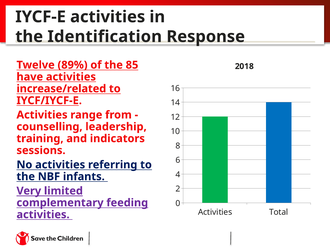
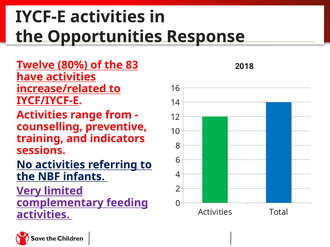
Identification: Identification -> Opportunities
89%: 89% -> 80%
85: 85 -> 83
leadership: leadership -> preventive
